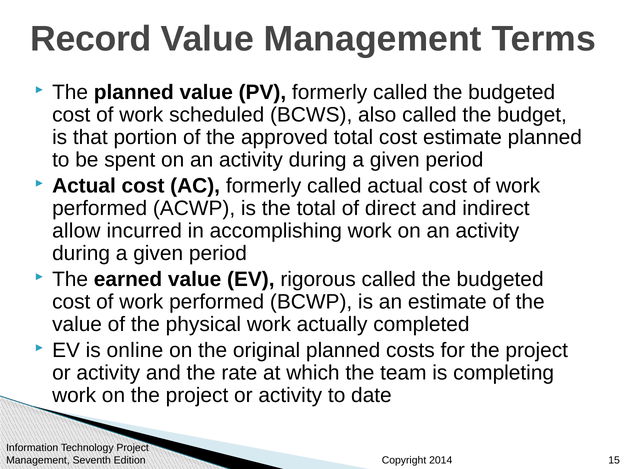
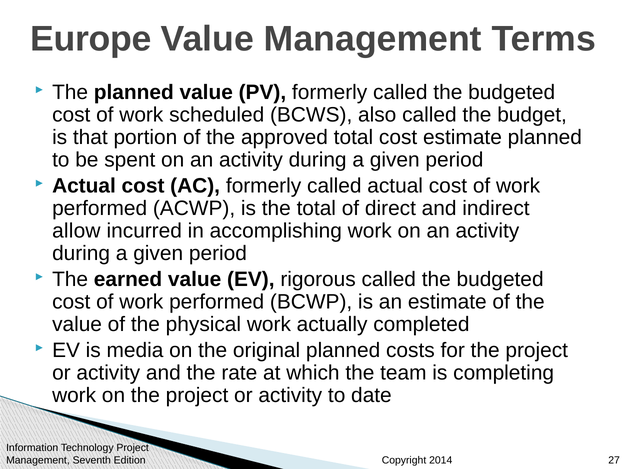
Record: Record -> Europe
online: online -> media
15: 15 -> 27
